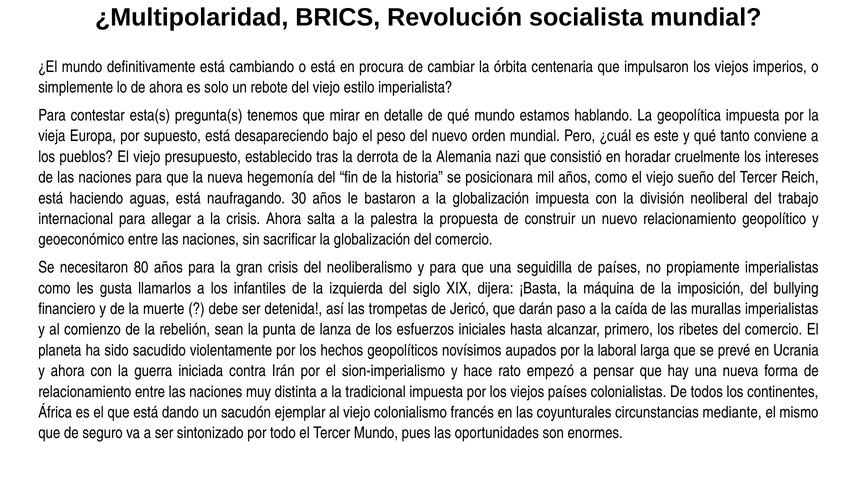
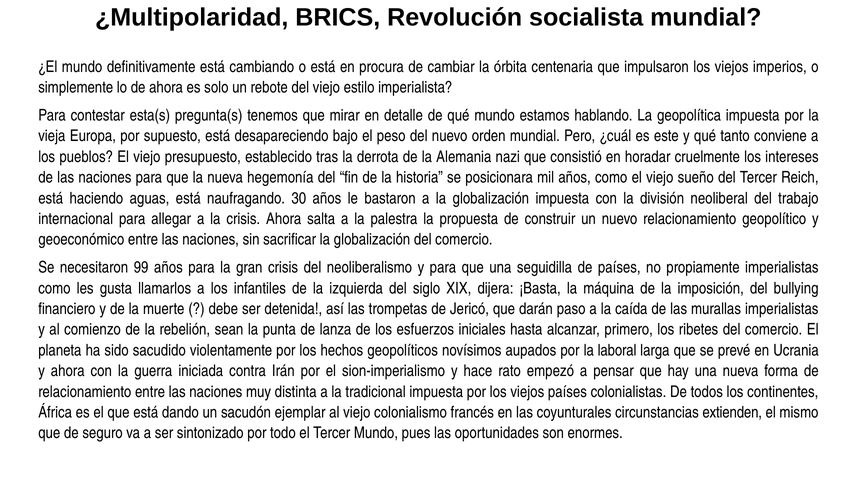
80: 80 -> 99
mediante: mediante -> extienden
